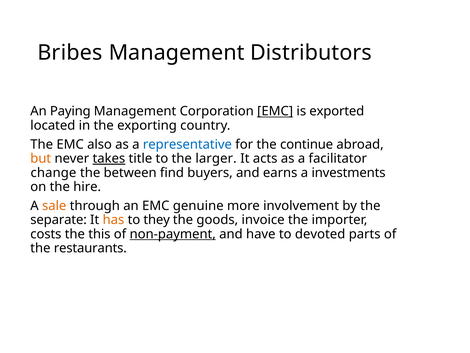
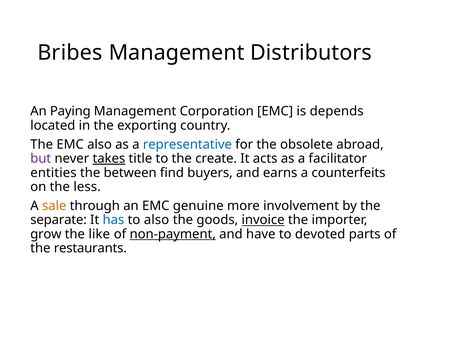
EMC at (275, 111) underline: present -> none
exported: exported -> depends
continue: continue -> obsolete
but colour: orange -> purple
larger: larger -> create
change: change -> entities
investments: investments -> counterfeits
hire: hire -> less
has colour: orange -> blue
to they: they -> also
invoice underline: none -> present
costs: costs -> grow
this: this -> like
